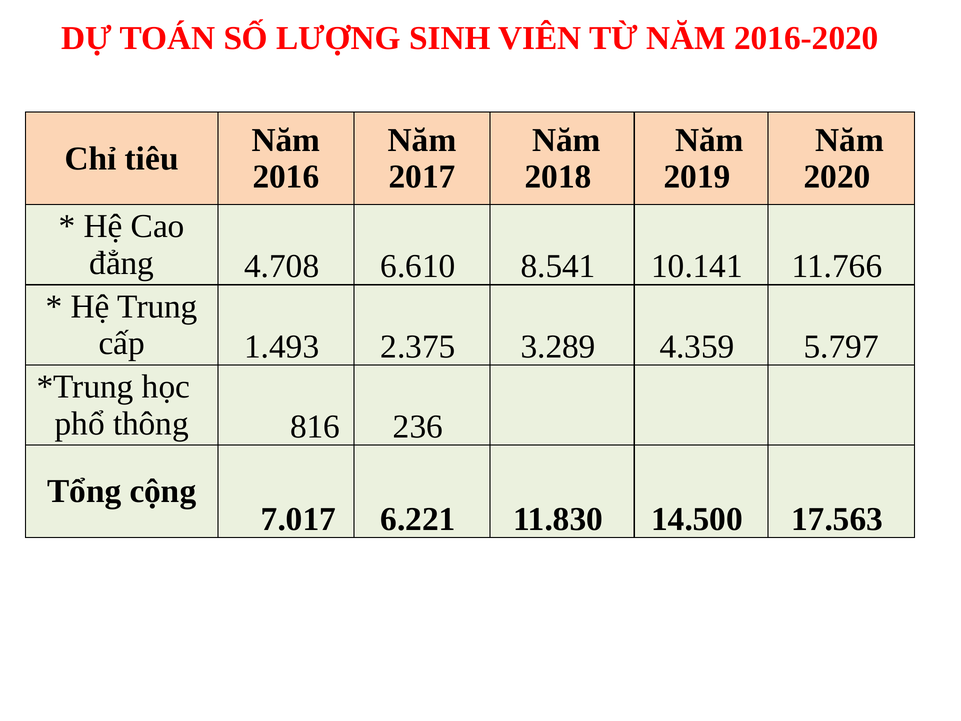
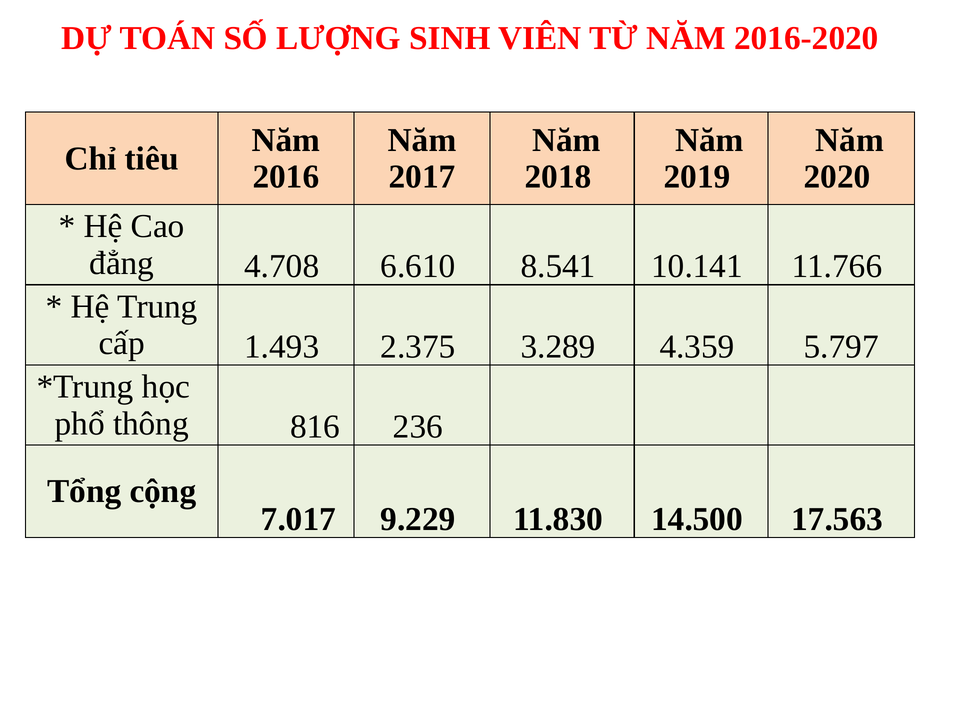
6.221: 6.221 -> 9.229
